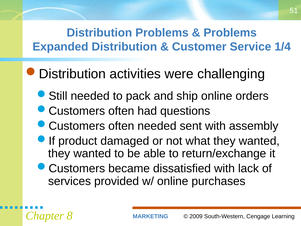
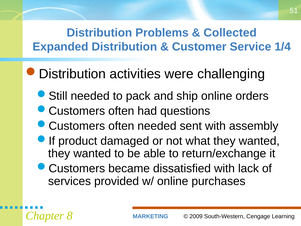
Problems at (230, 33): Problems -> Collected
